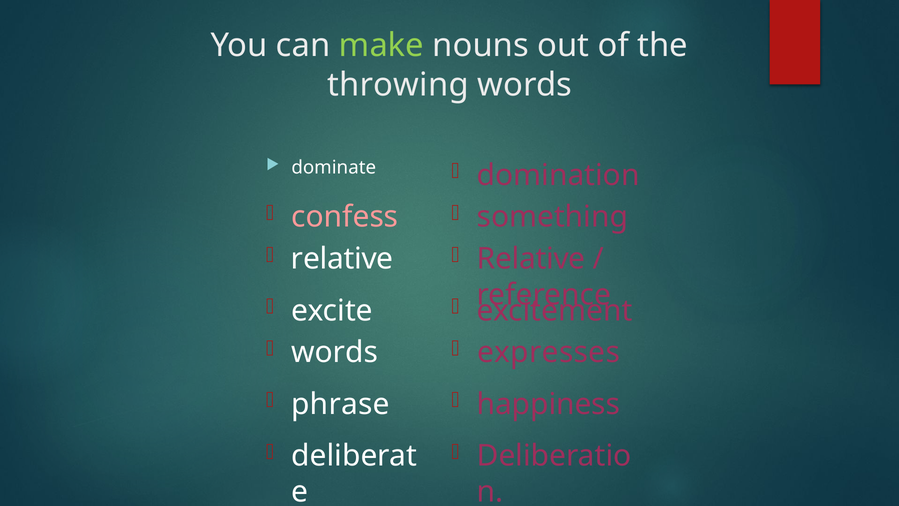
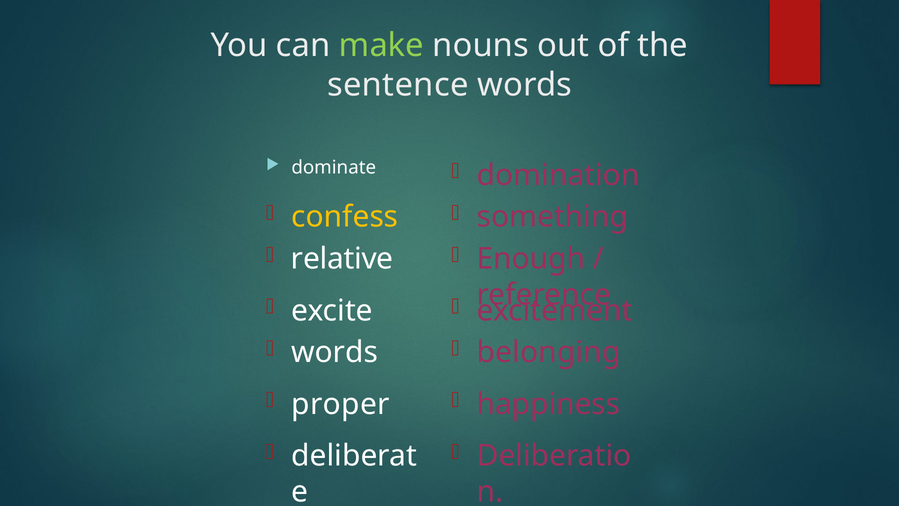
throwing: throwing -> sentence
confess colour: pink -> yellow
Relative at (531, 259): Relative -> Enough
expresses: expresses -> belonging
phrase: phrase -> proper
